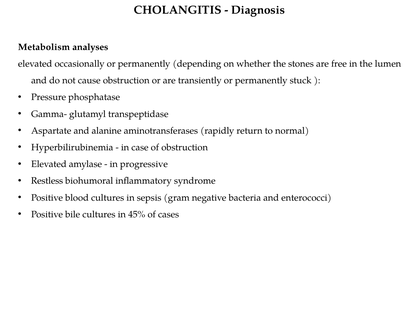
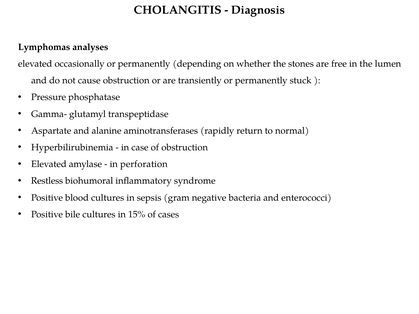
Metabolism: Metabolism -> Lymphomas
progressive: progressive -> perforation
45%: 45% -> 15%
